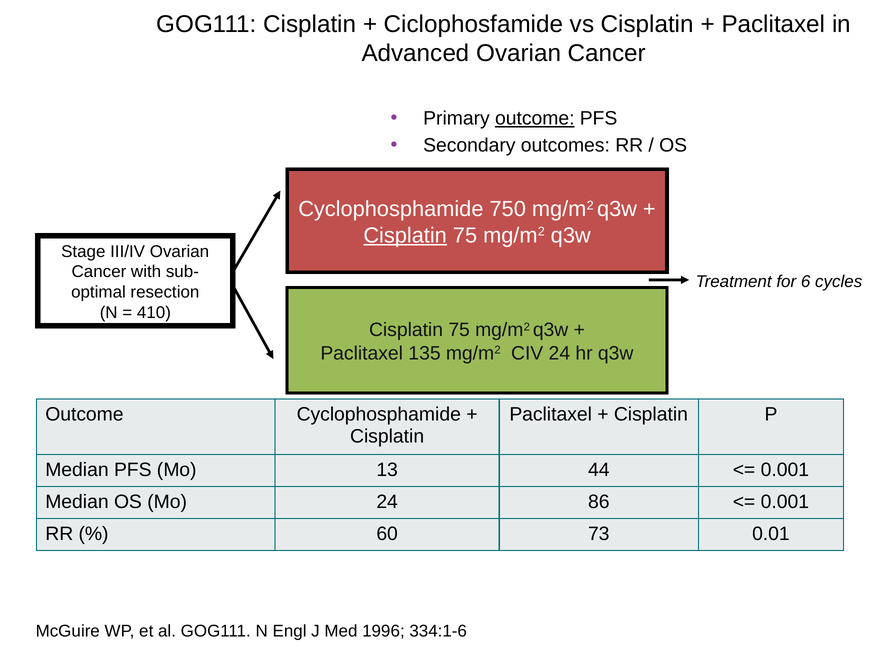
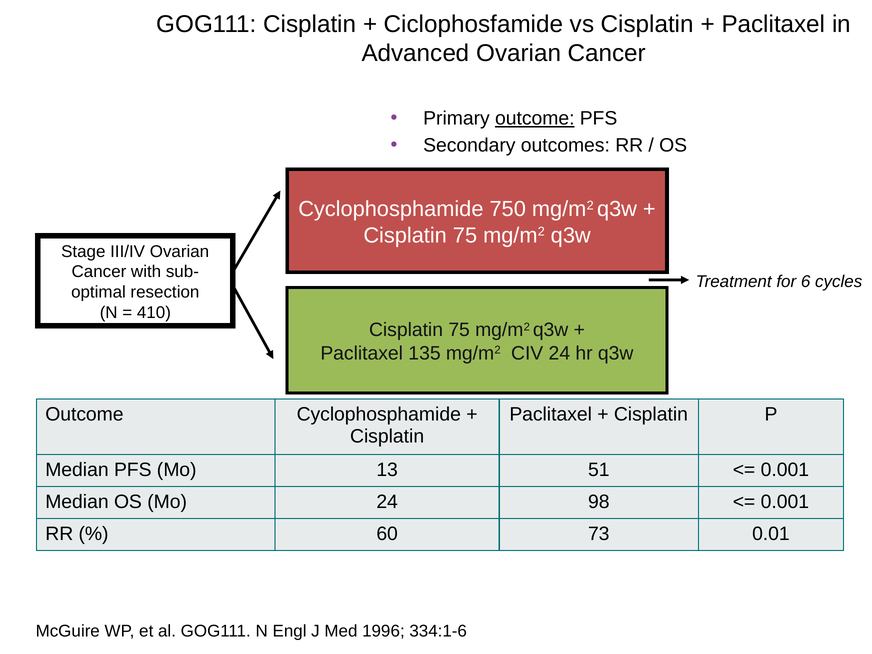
Cisplatin at (405, 235) underline: present -> none
44: 44 -> 51
86: 86 -> 98
